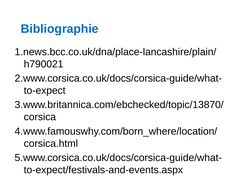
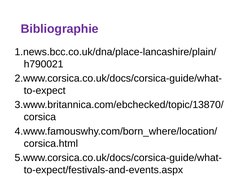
Bibliographie colour: blue -> purple
